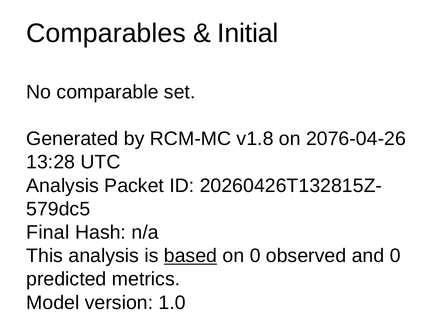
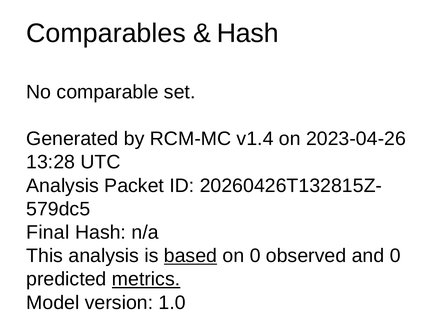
Initial at (248, 33): Initial -> Hash
v1.8: v1.8 -> v1.4
2076-04-26: 2076-04-26 -> 2023-04-26
metrics underline: none -> present
